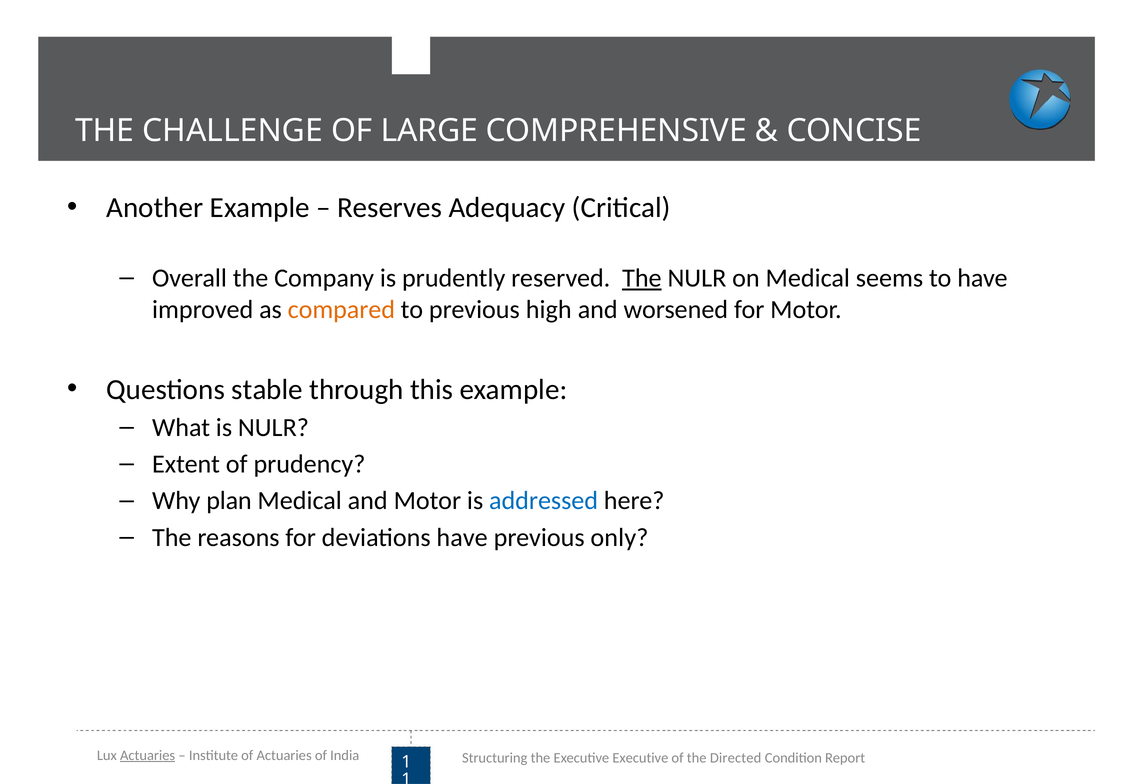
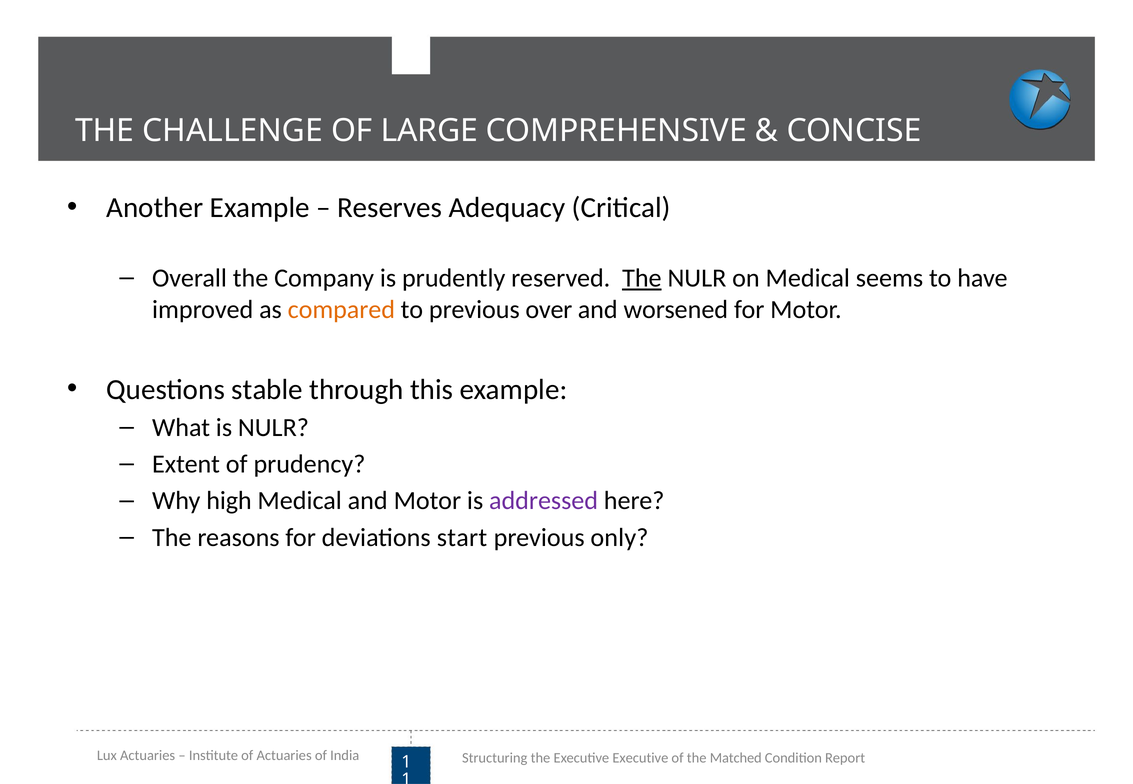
high: high -> over
plan: plan -> high
addressed colour: blue -> purple
deviations have: have -> start
Actuaries at (148, 756) underline: present -> none
Directed: Directed -> Matched
